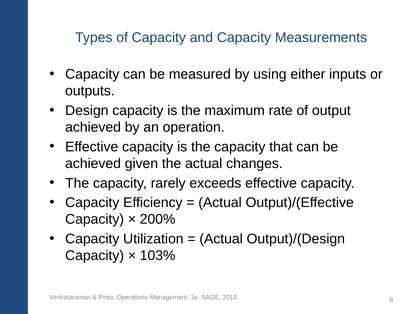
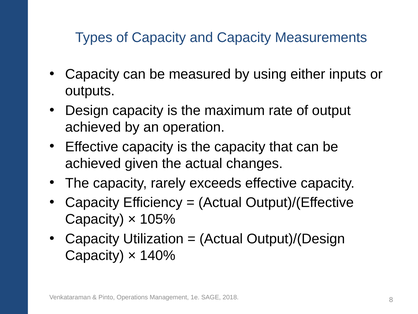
200%: 200% -> 105%
103%: 103% -> 140%
